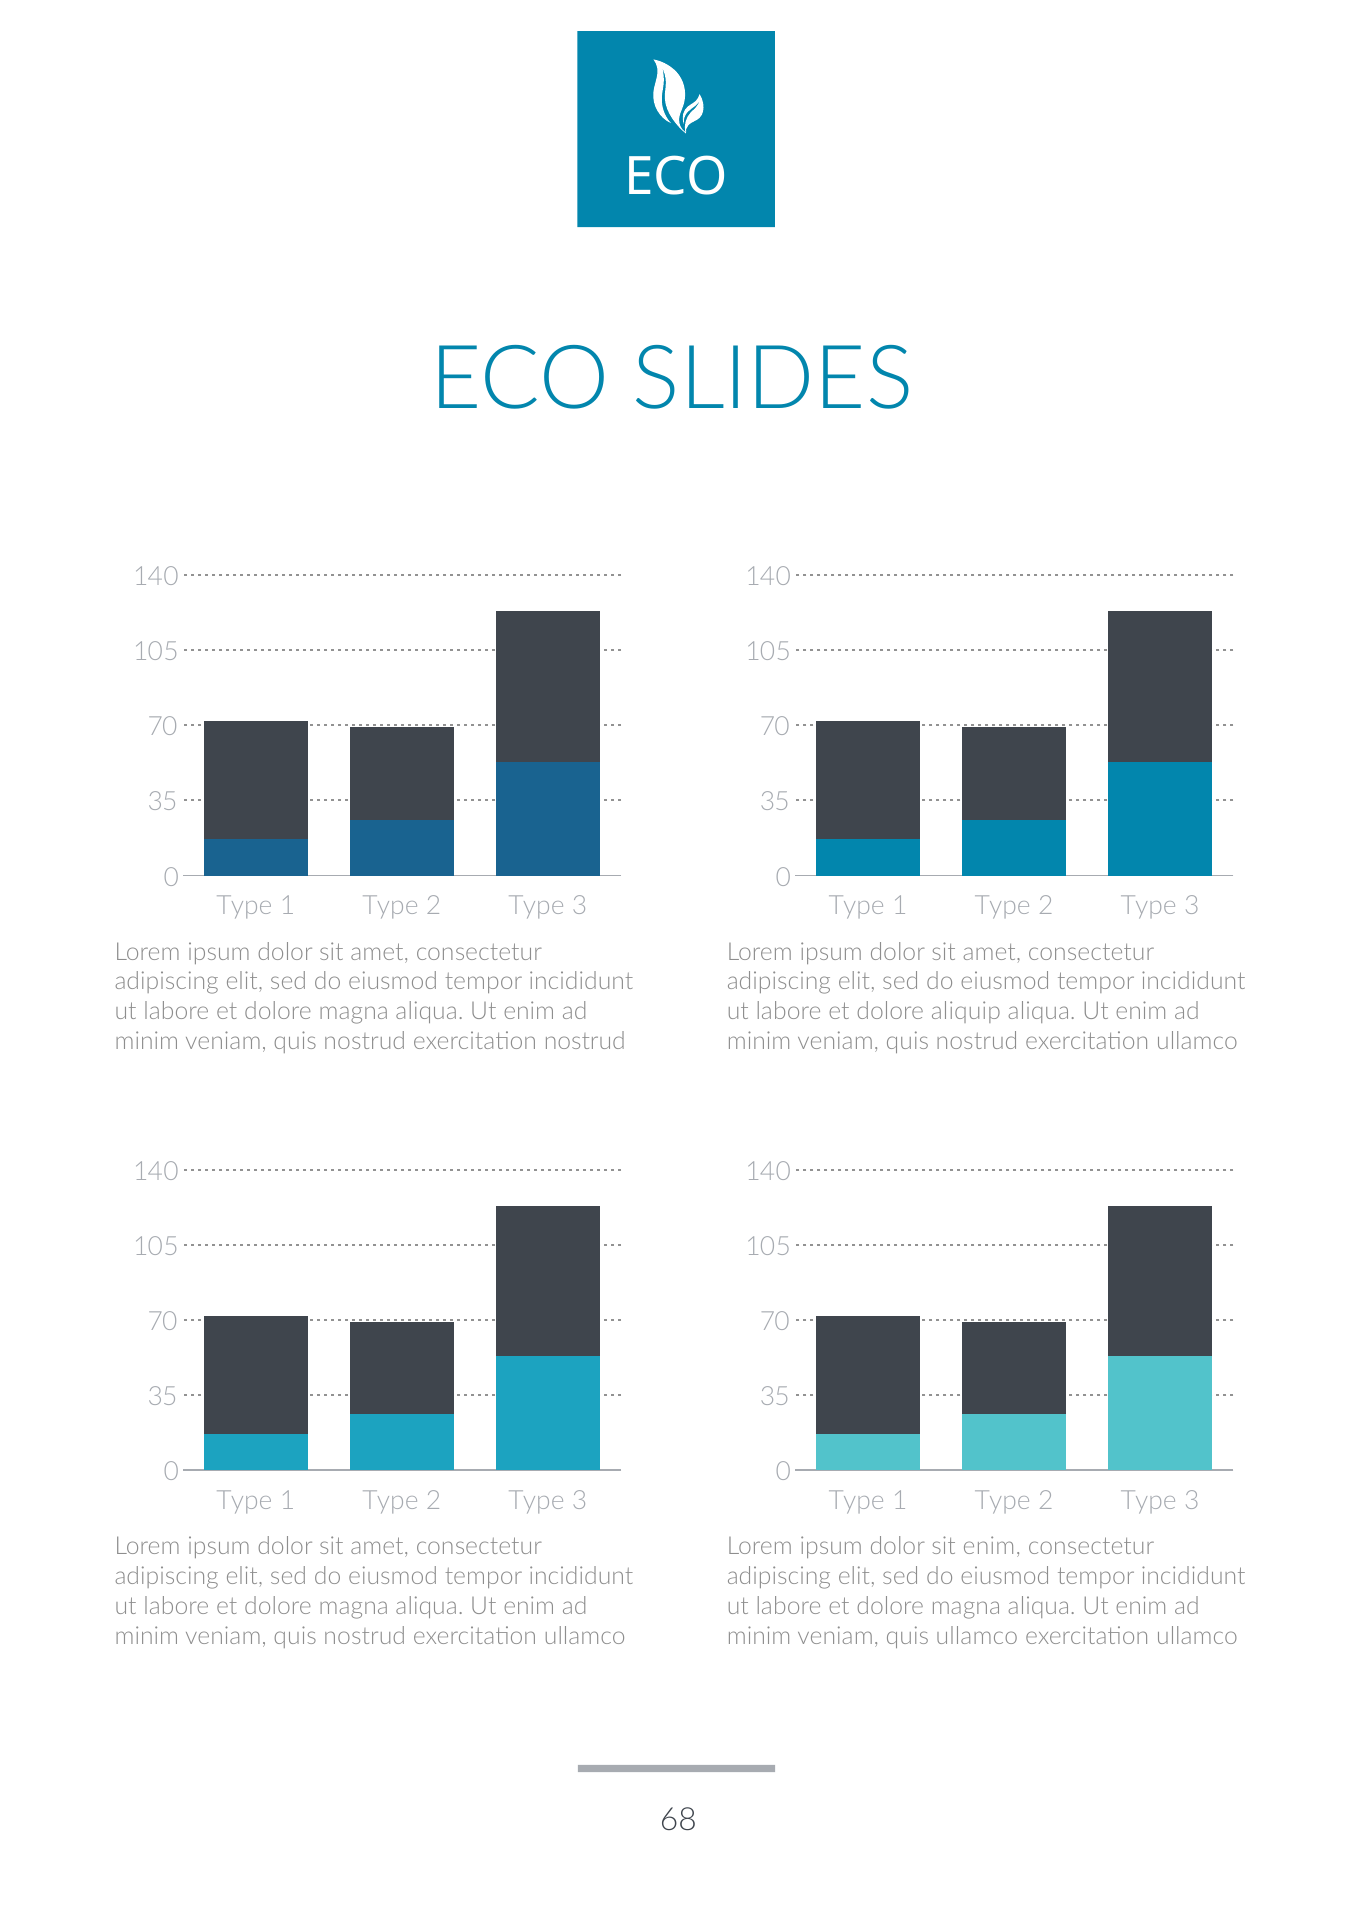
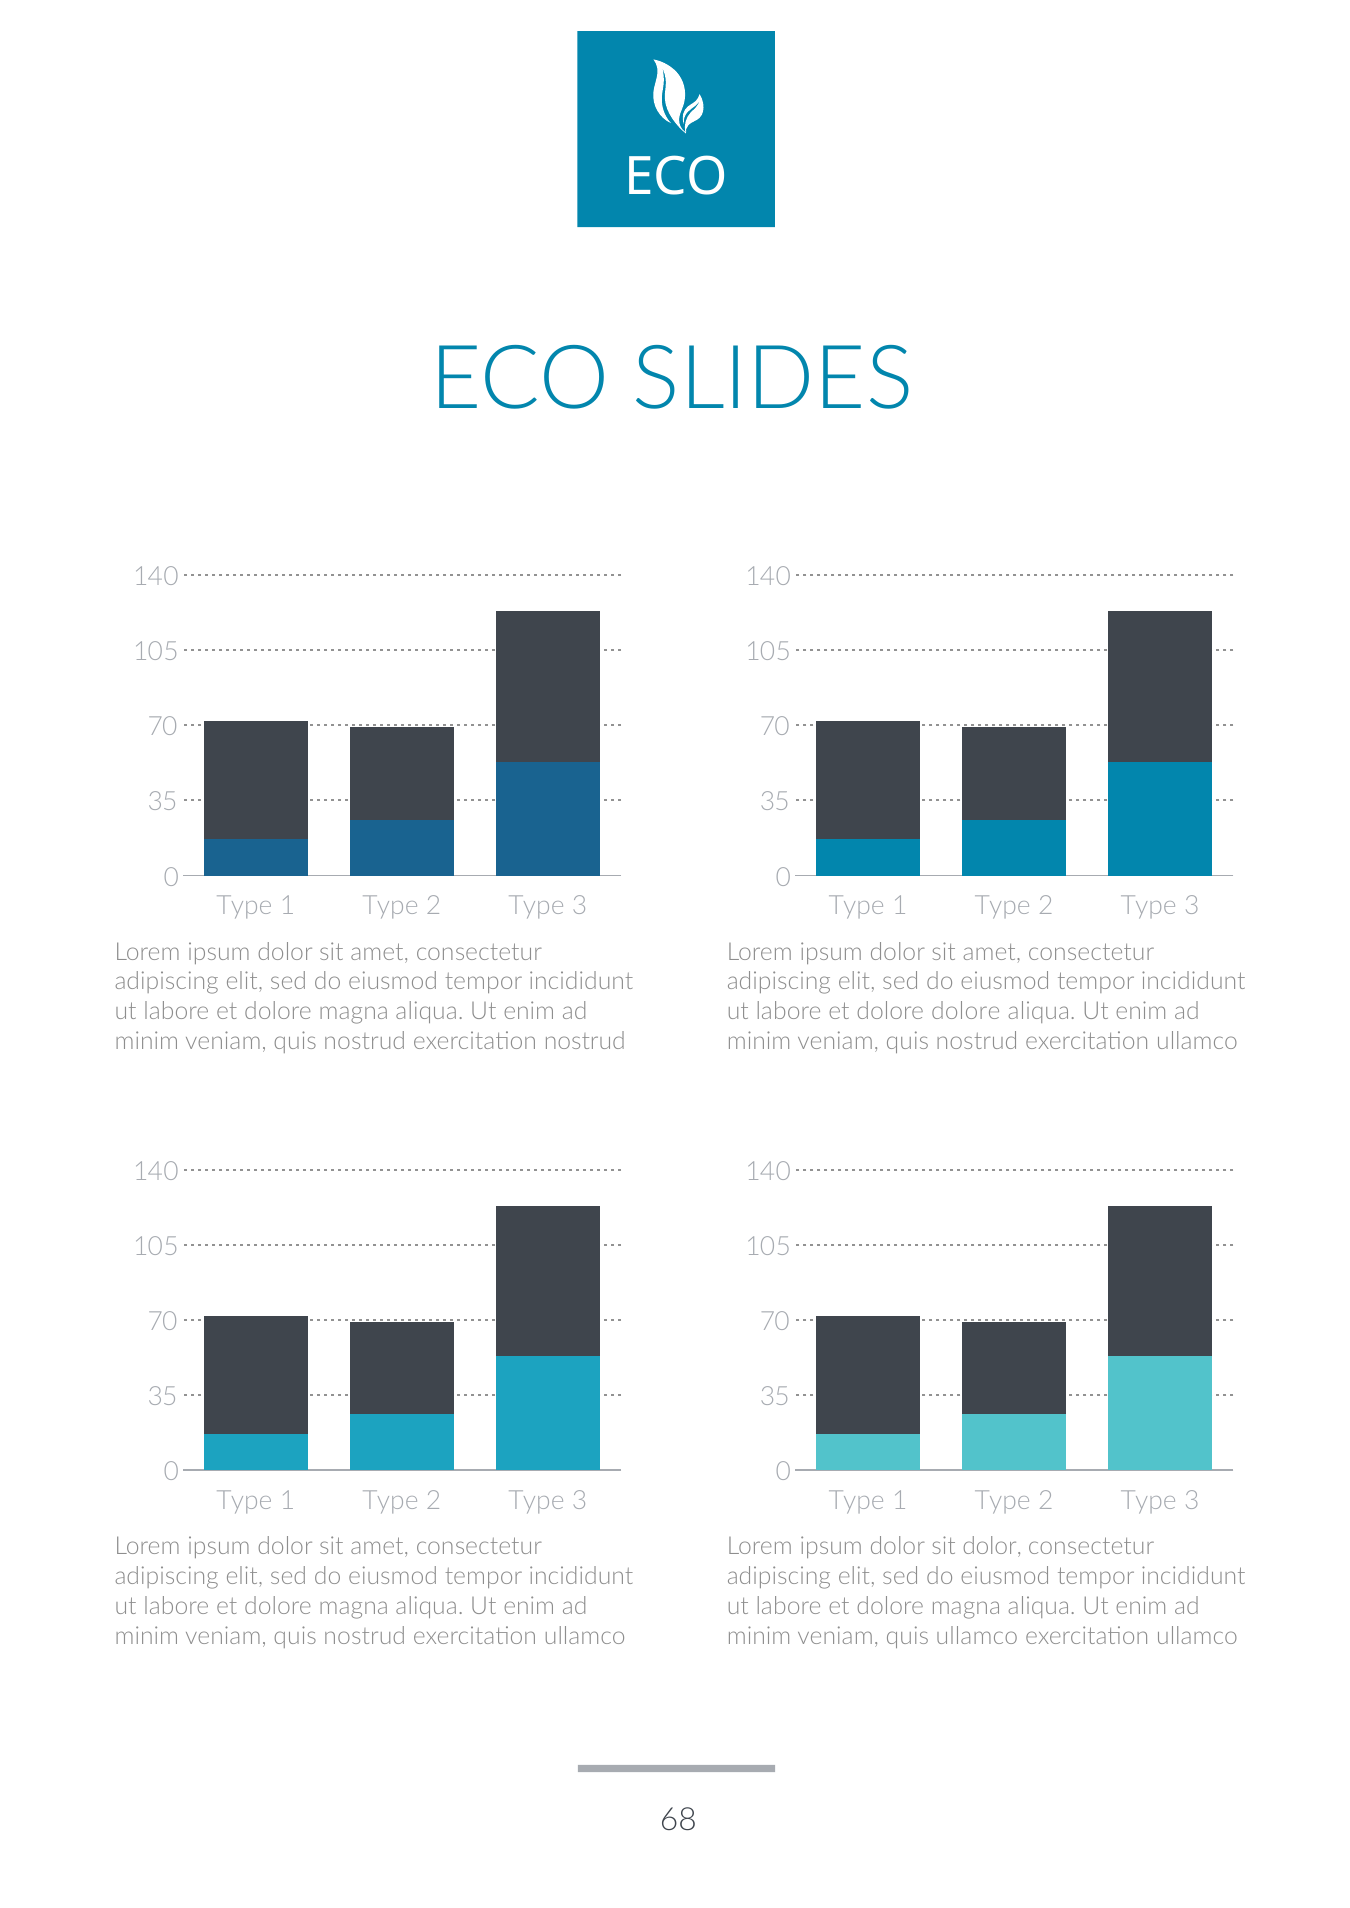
dolore aliquip: aliquip -> dolore
sit enim: enim -> dolor
